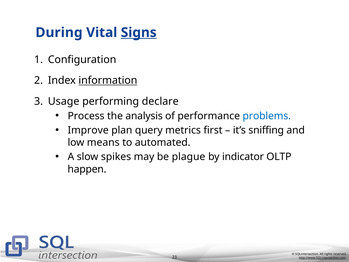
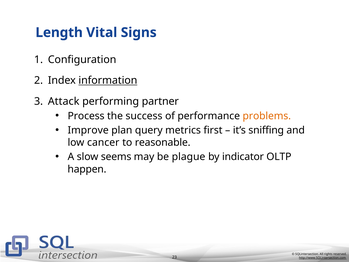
During: During -> Length
Signs underline: present -> none
Usage: Usage -> Attack
declare: declare -> partner
analysis: analysis -> success
problems colour: blue -> orange
means: means -> cancer
automated: automated -> reasonable
spikes: spikes -> seems
